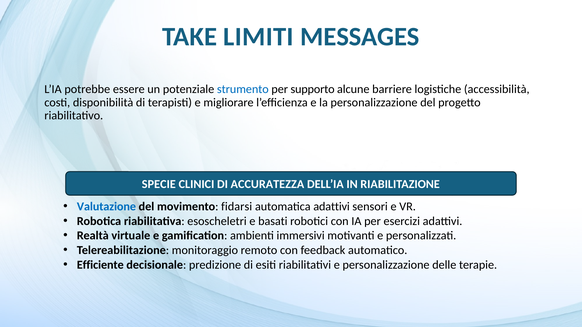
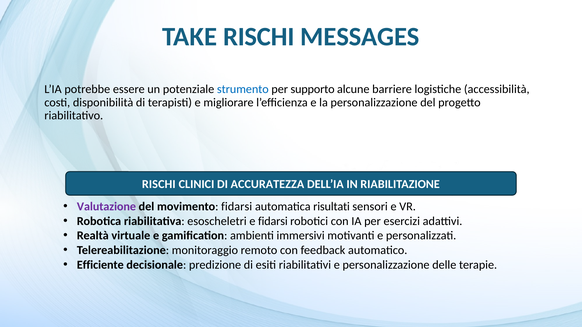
TAKE LIMITI: LIMITI -> RISCHI
SPECIE at (159, 184): SPECIE -> RISCHI
Valutazione colour: blue -> purple
automatica adattivi: adattivi -> risultati
e basati: basati -> fidarsi
